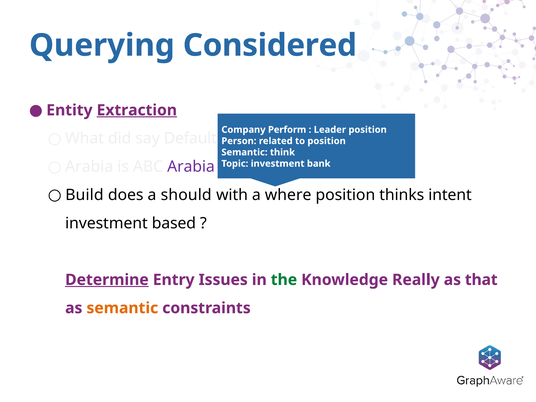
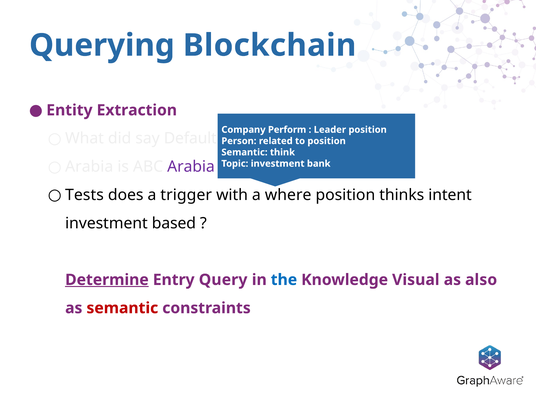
Considered: Considered -> Blockchain
Extraction underline: present -> none
Build: Build -> Tests
should: should -> trigger
Issues: Issues -> Query
the colour: green -> blue
Really: Really -> Visual
that: that -> also
semantic at (122, 308) colour: orange -> red
